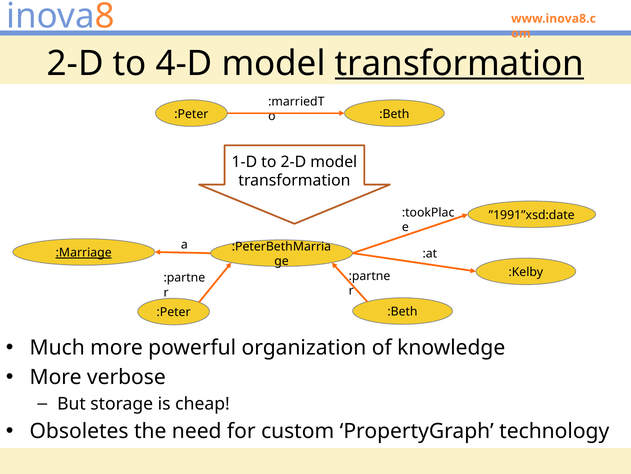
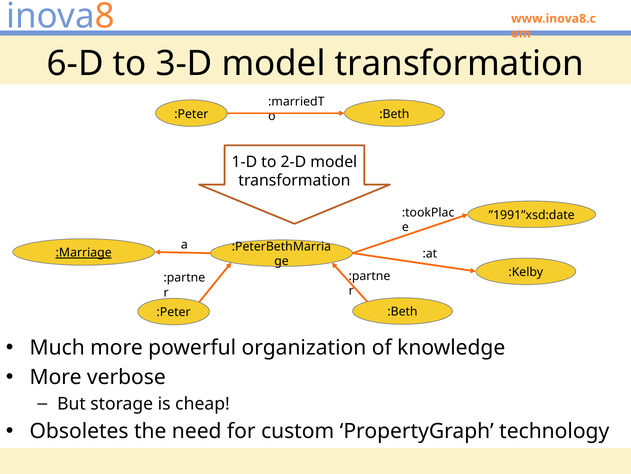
2-D at (75, 63): 2-D -> 6-D
4-D: 4-D -> 3-D
transformation at (459, 63) underline: present -> none
